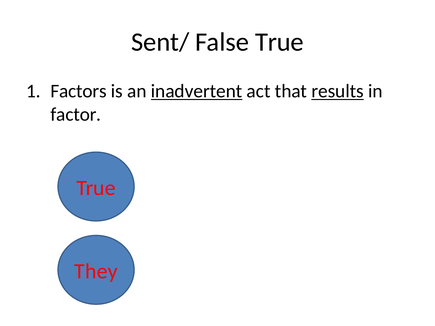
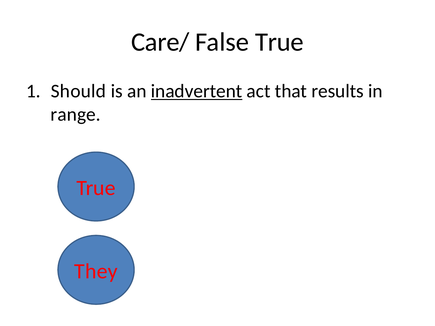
Sent/: Sent/ -> Care/
Factors: Factors -> Should
results underline: present -> none
factor: factor -> range
